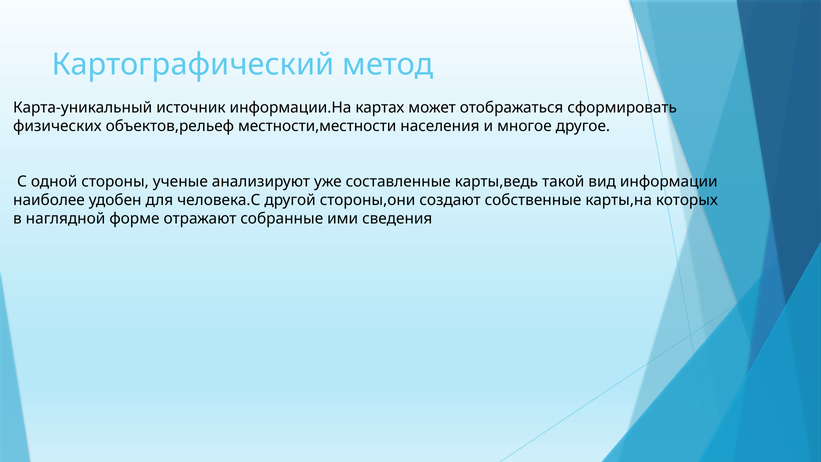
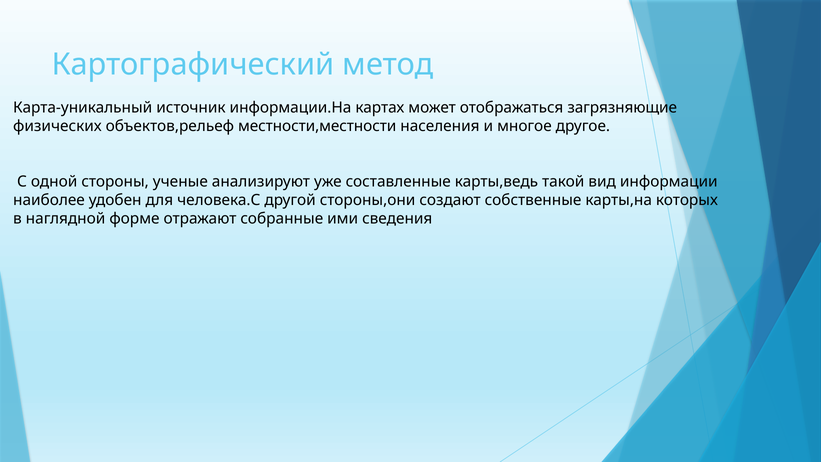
сформировать: сформировать -> загрязняющие
